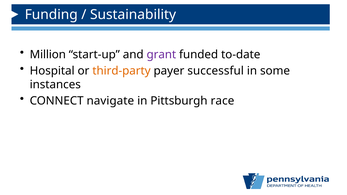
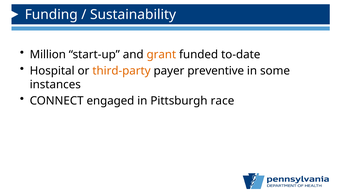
grant colour: purple -> orange
successful: successful -> preventive
navigate: navigate -> engaged
